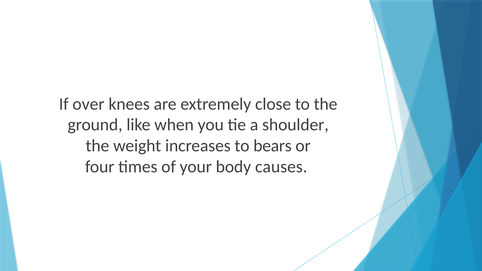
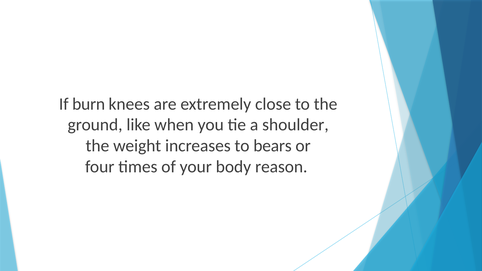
over: over -> burn
causes: causes -> reason
